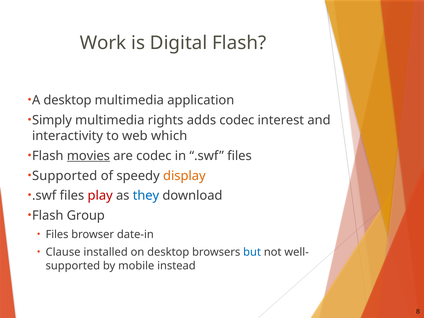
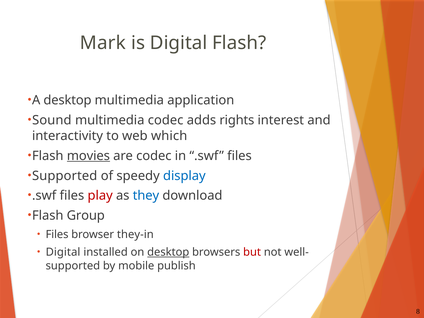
Work: Work -> Mark
Simply: Simply -> Sound
multimedia rights: rights -> codec
adds codec: codec -> rights
display colour: orange -> blue
date-in: date-in -> they-in
Clause at (63, 252): Clause -> Digital
desktop at (168, 252) underline: none -> present
but colour: blue -> red
instead: instead -> publish
